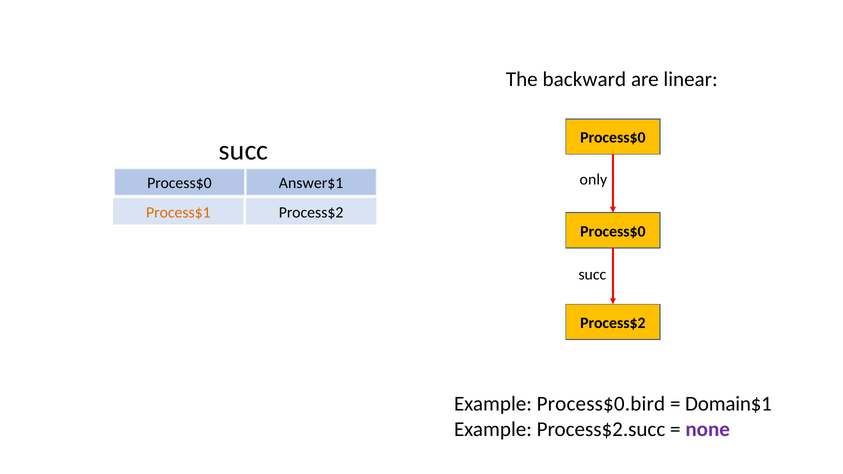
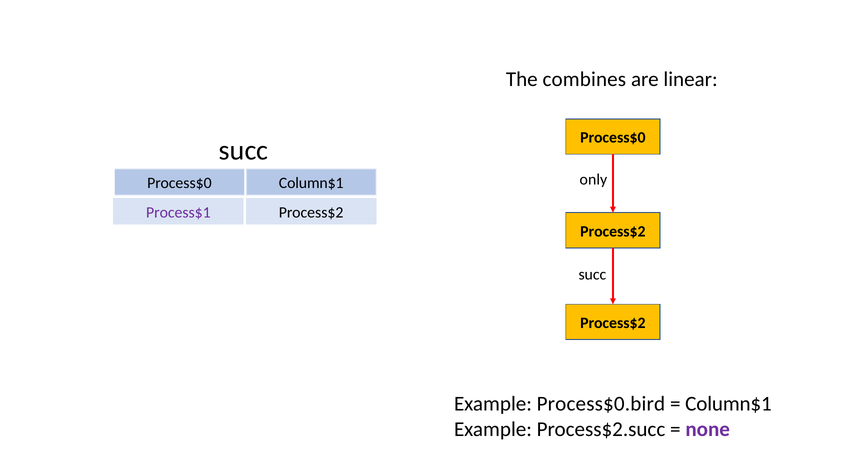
backward: backward -> combines
Answer$1 at (311, 183): Answer$1 -> Column$1
Process$1 colour: orange -> purple
Process$0 at (613, 231): Process$0 -> Process$2
Domain$1 at (728, 404): Domain$1 -> Column$1
